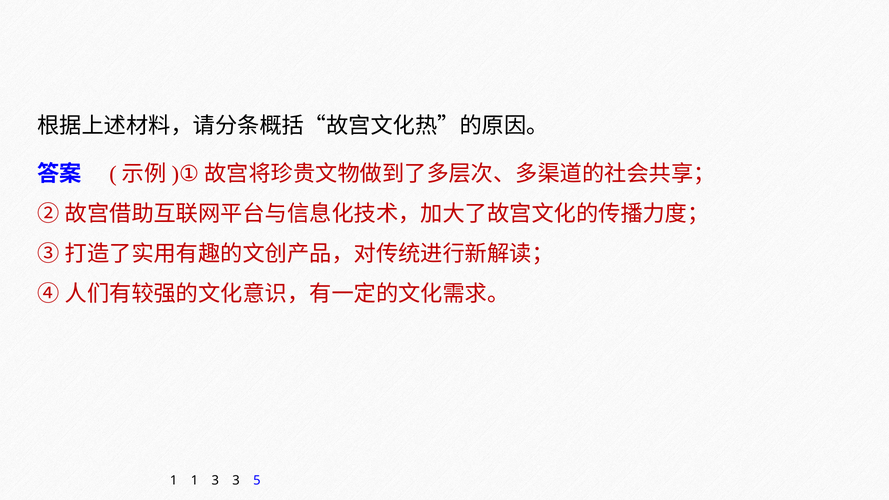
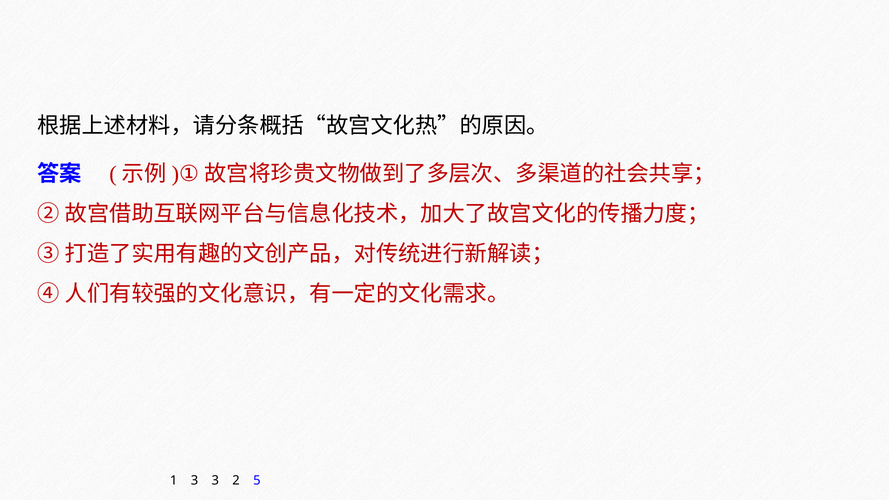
1 1: 1 -> 3
3 3: 3 -> 2
